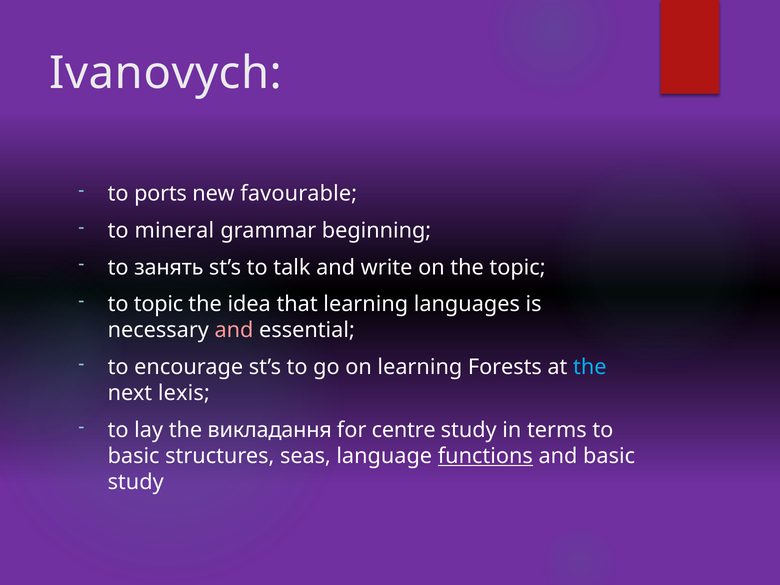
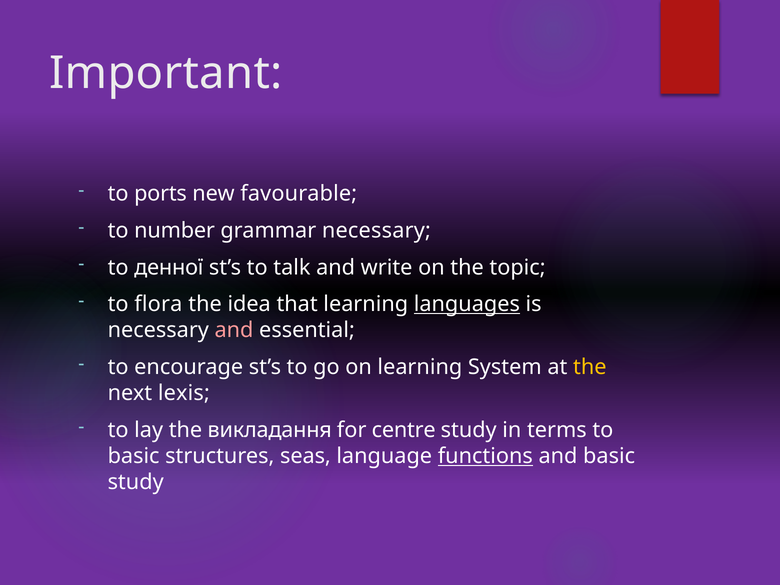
Ivanovych: Ivanovych -> Important
mineral: mineral -> number
grammar beginning: beginning -> necessary
занять: занять -> денної
to topic: topic -> flora
languages underline: none -> present
Forests: Forests -> System
the at (590, 367) colour: light blue -> yellow
